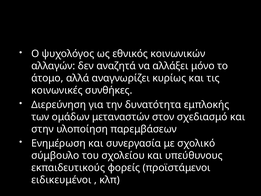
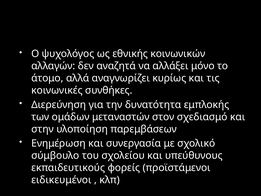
εθνικός: εθνικός -> εθνικής
